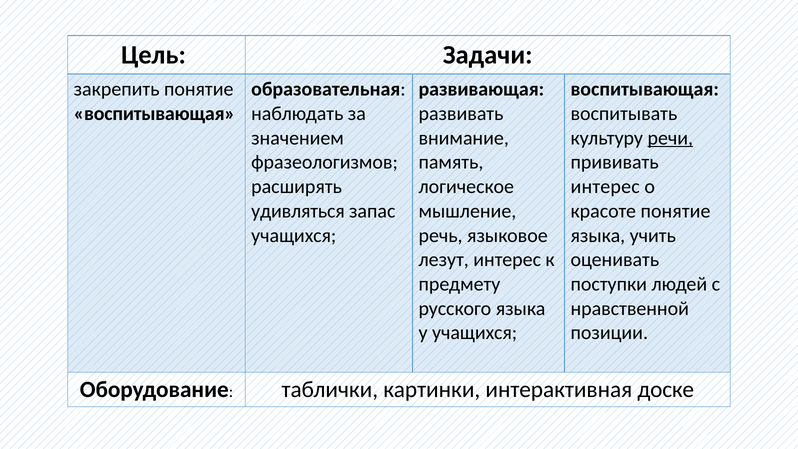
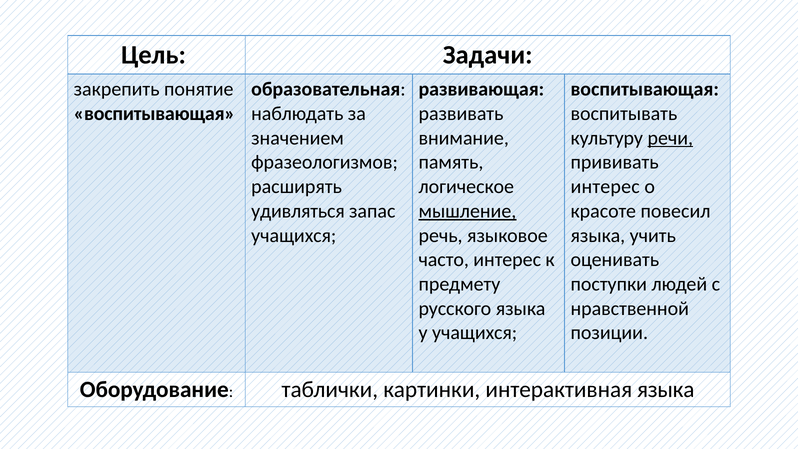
мышление underline: none -> present
красоте понятие: понятие -> повесил
лезут: лезут -> часто
интерактивная доске: доске -> языка
